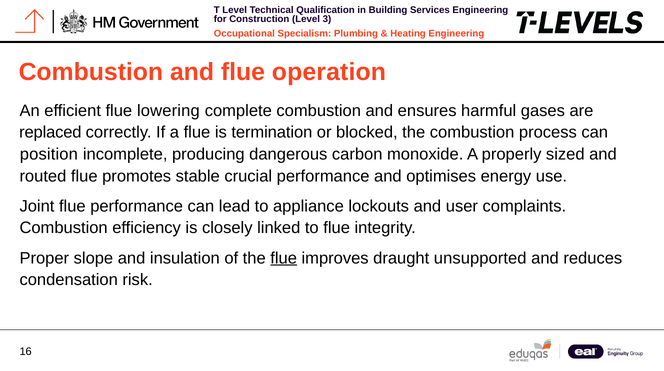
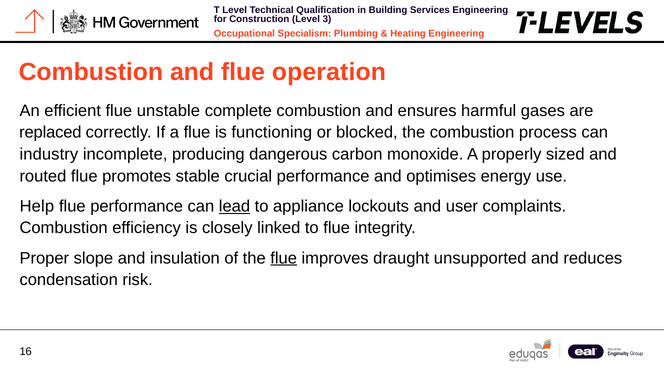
lowering: lowering -> unstable
termination: termination -> functioning
position: position -> industry
Joint: Joint -> Help
lead underline: none -> present
